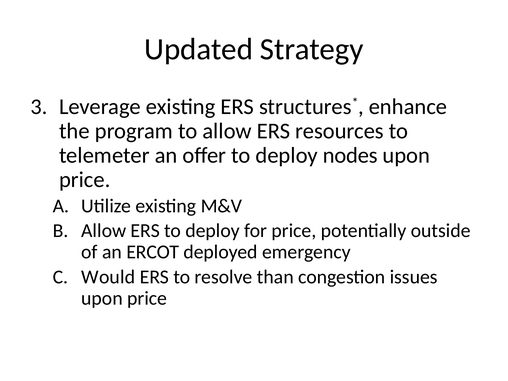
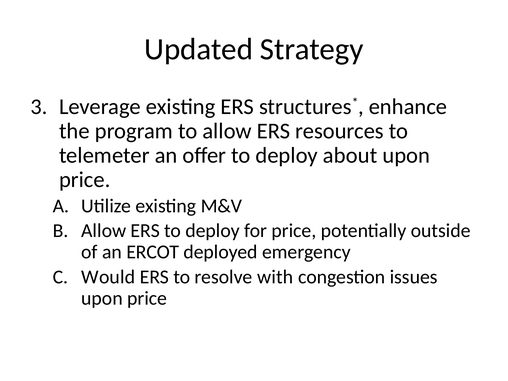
nodes: nodes -> about
than: than -> with
